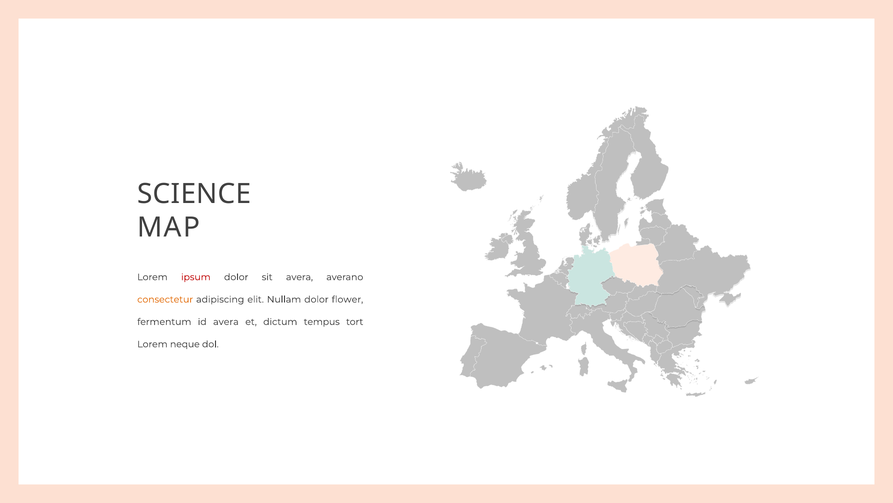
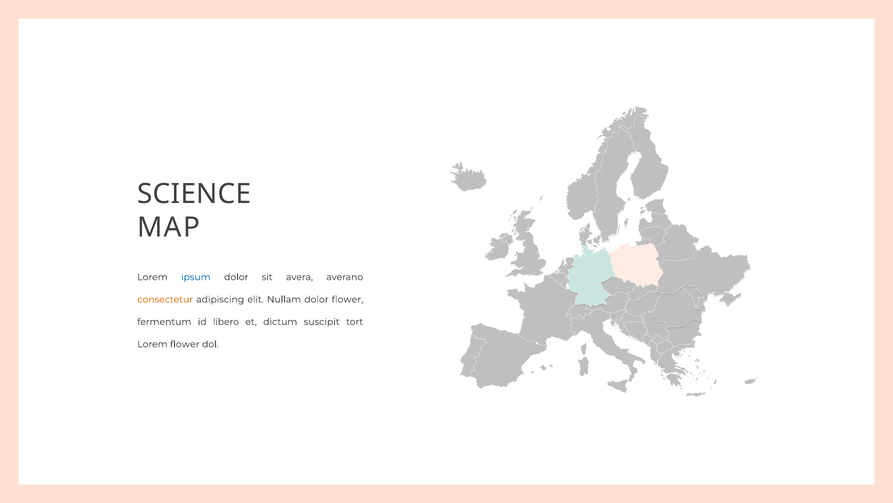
ipsum colour: red -> blue
id avera: avera -> libero
tempus: tempus -> suscipit
Lorem neque: neque -> flower
